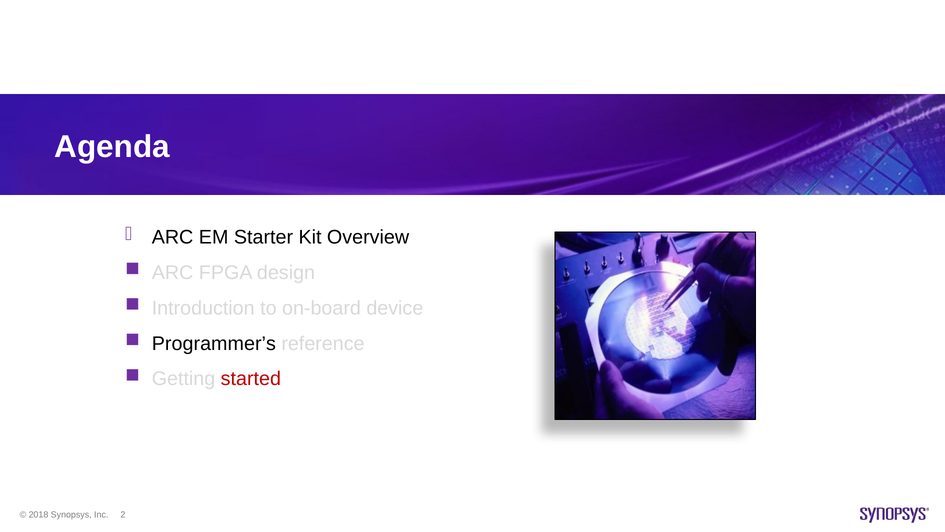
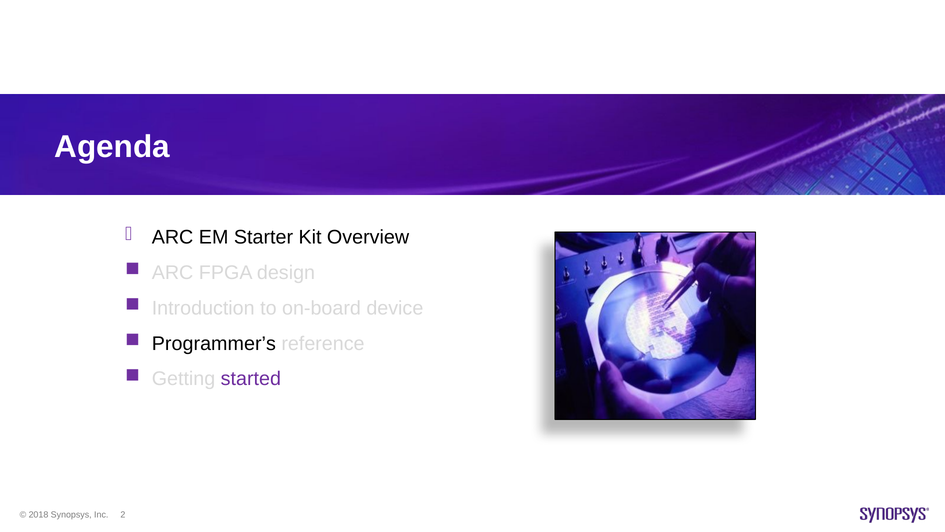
started colour: red -> purple
